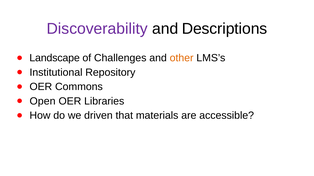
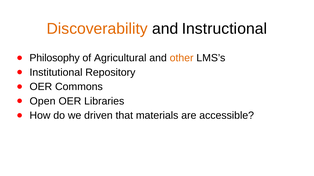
Discoverability colour: purple -> orange
Descriptions: Descriptions -> Instructional
Landscape: Landscape -> Philosophy
Challenges: Challenges -> Agricultural
